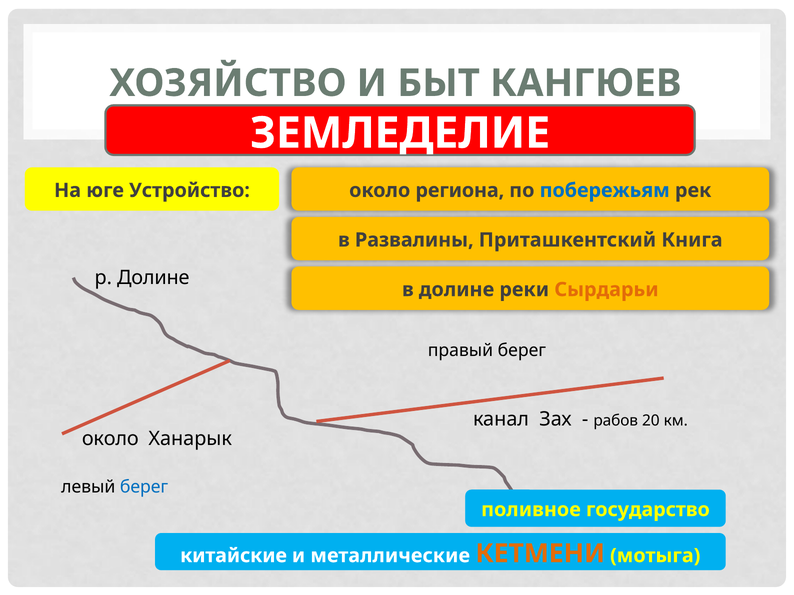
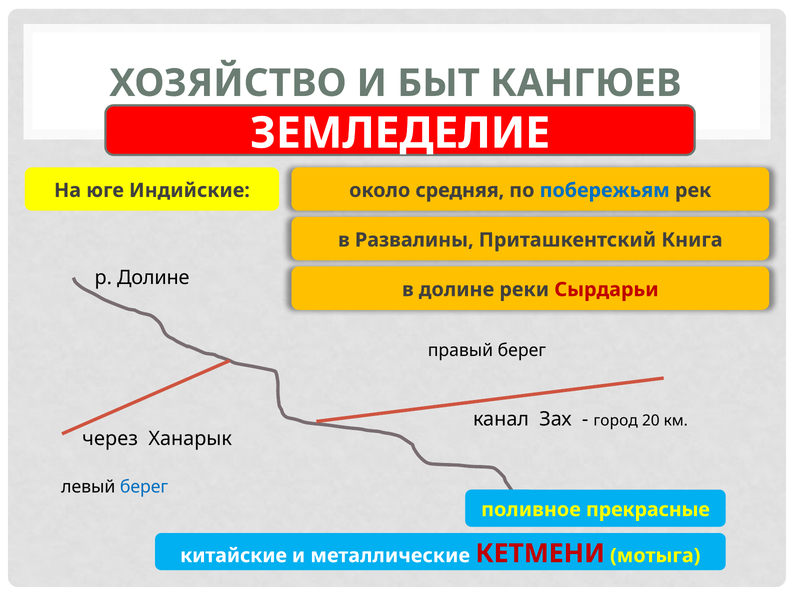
Устройство: Устройство -> Индийские
региона: региона -> средняя
Сырдарьи colour: orange -> red
рабов: рабов -> город
около at (110, 439): около -> через
государство: государство -> прекрасные
КЕТМЕНИ colour: orange -> red
